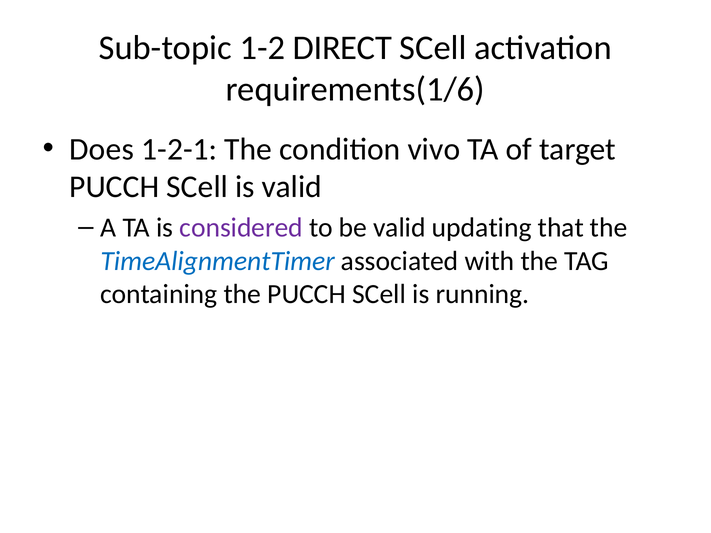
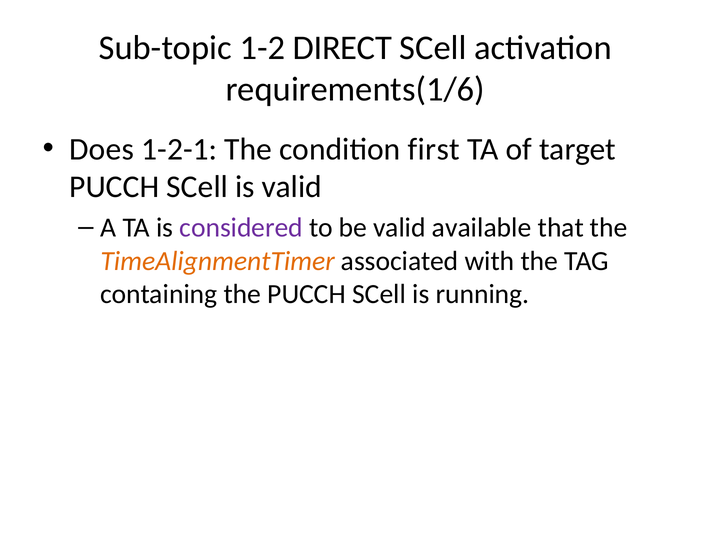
vivo: vivo -> first
updating: updating -> available
TimeAlignmentTimer colour: blue -> orange
